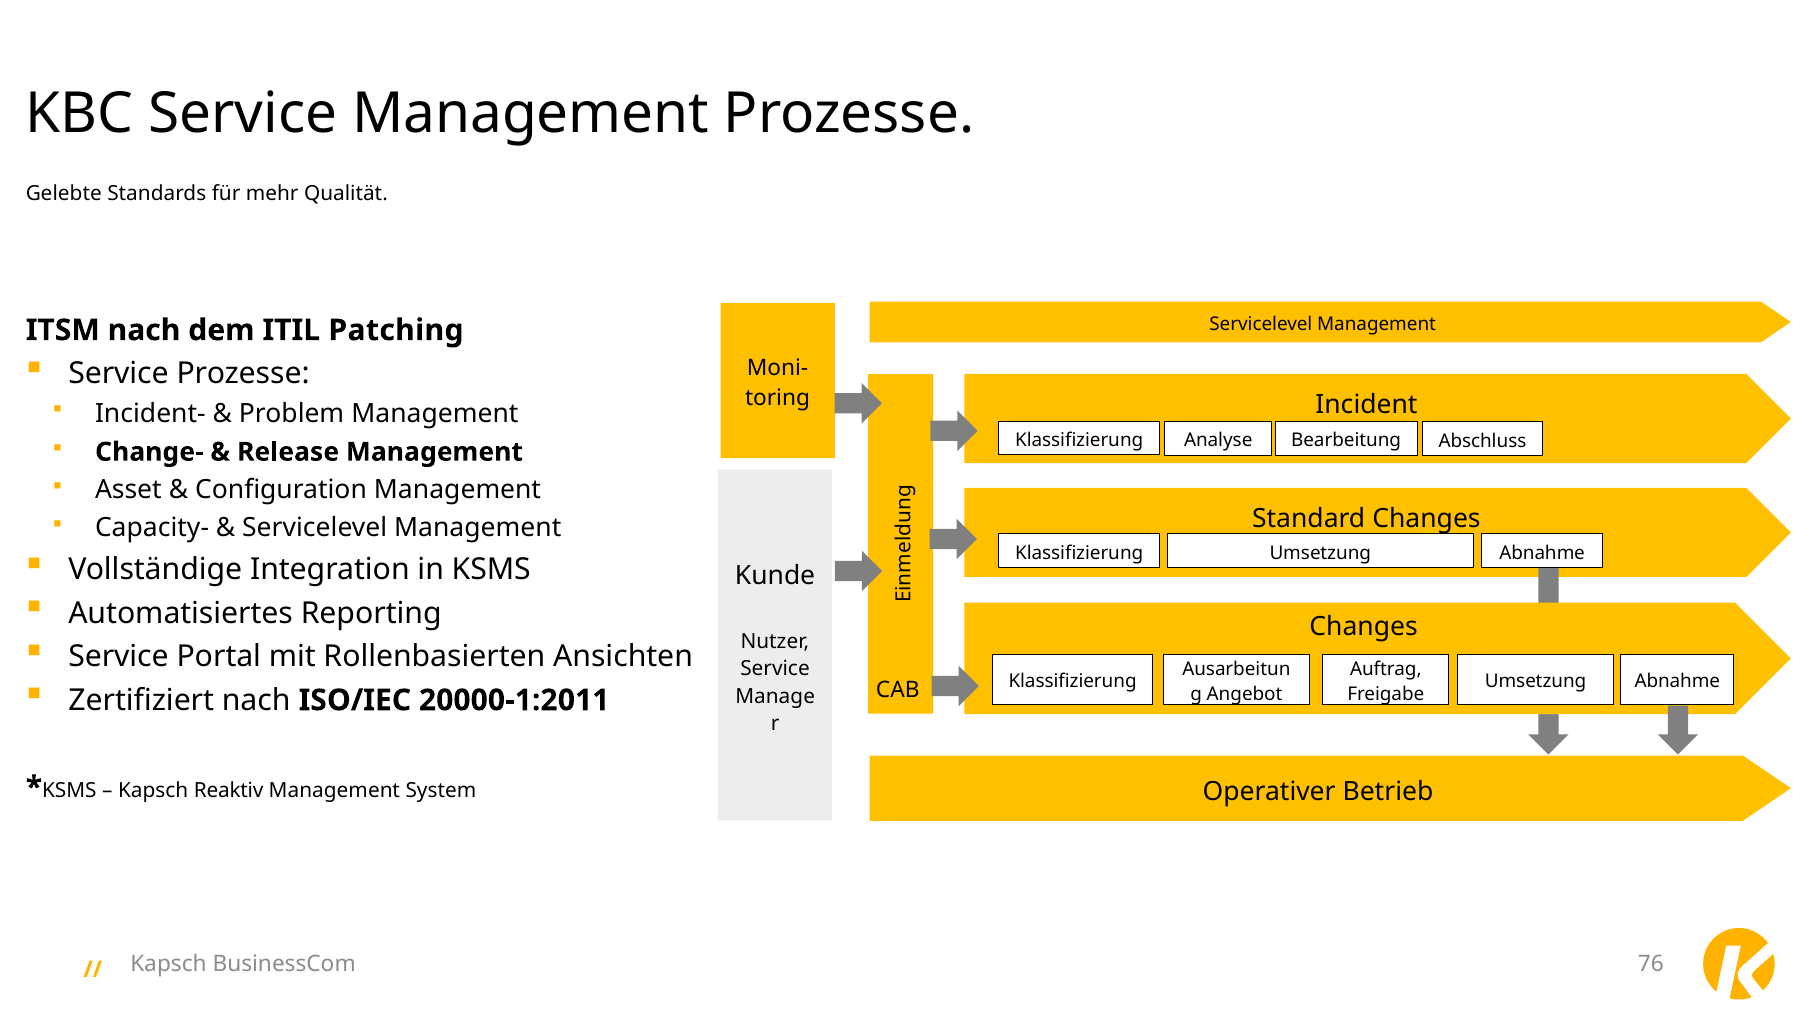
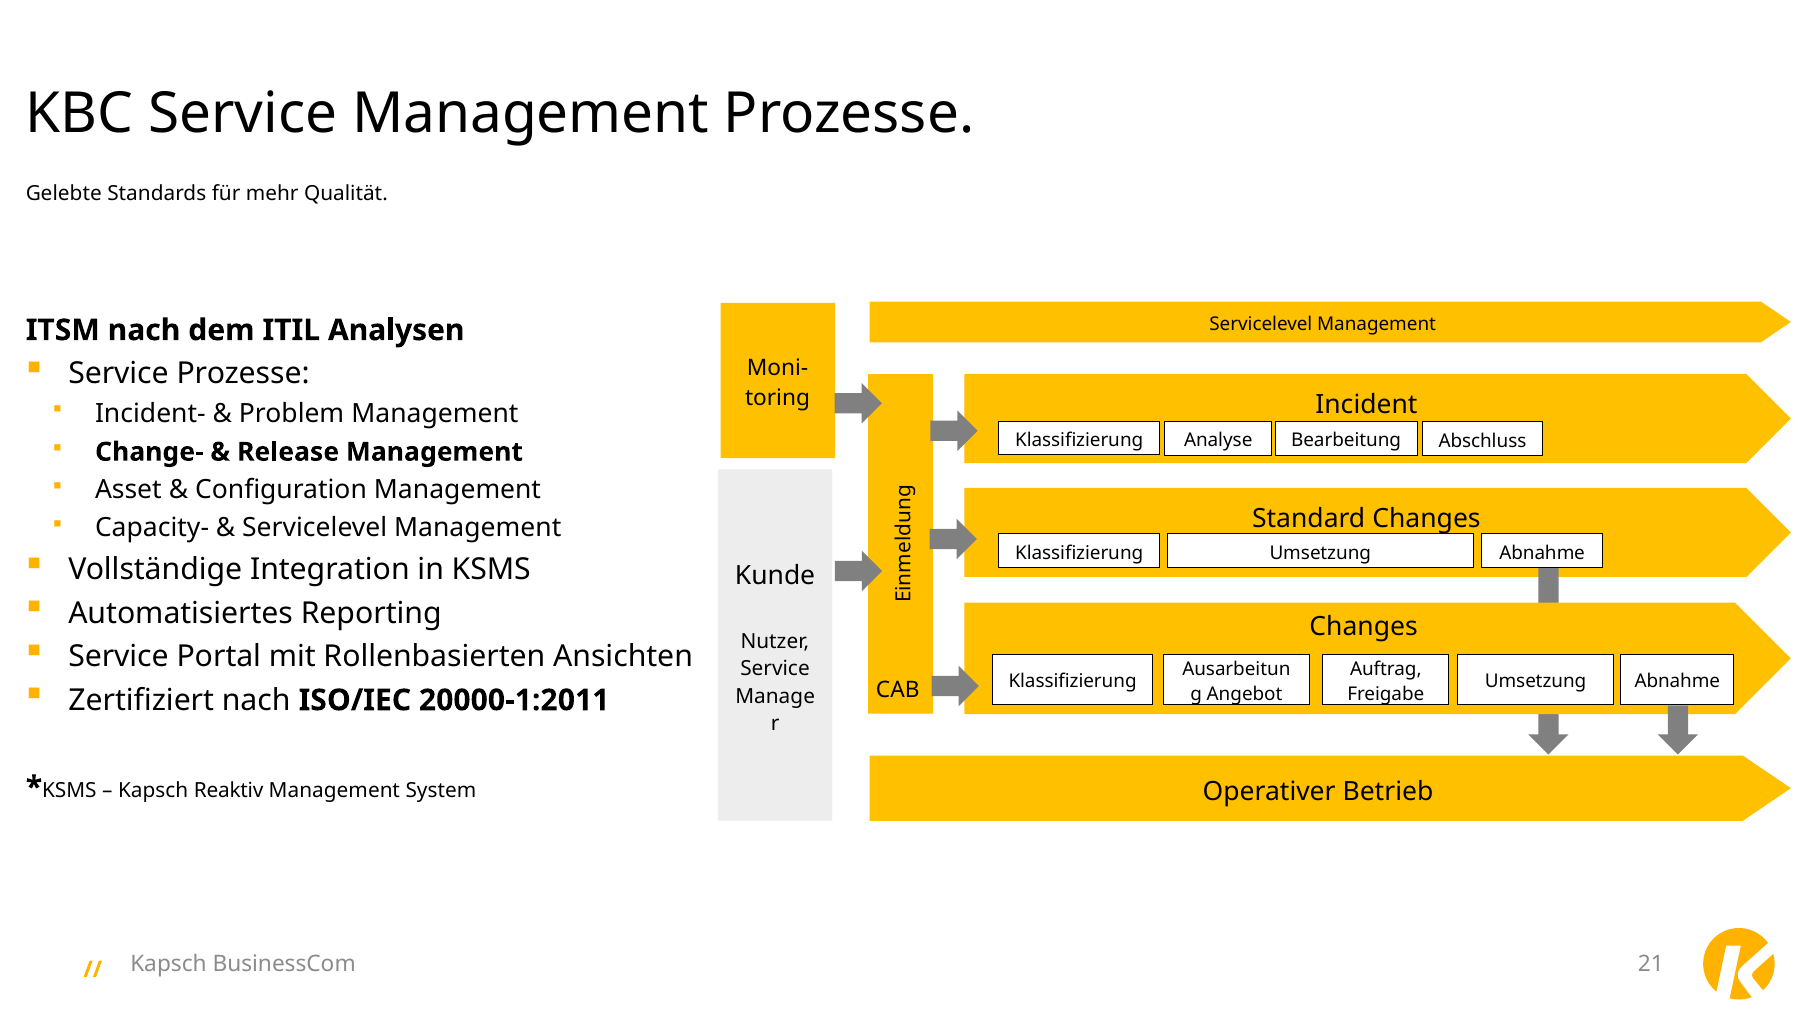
Patching: Patching -> Analysen
76: 76 -> 21
